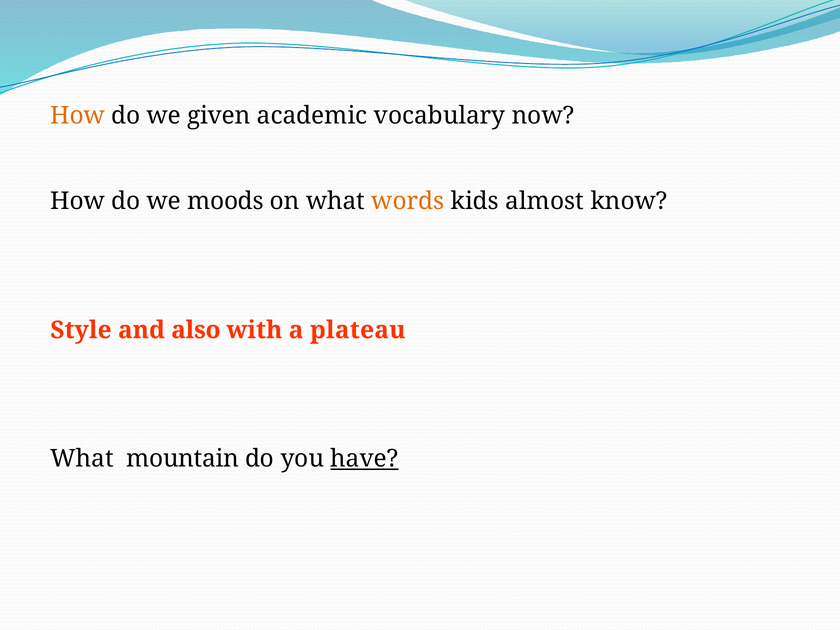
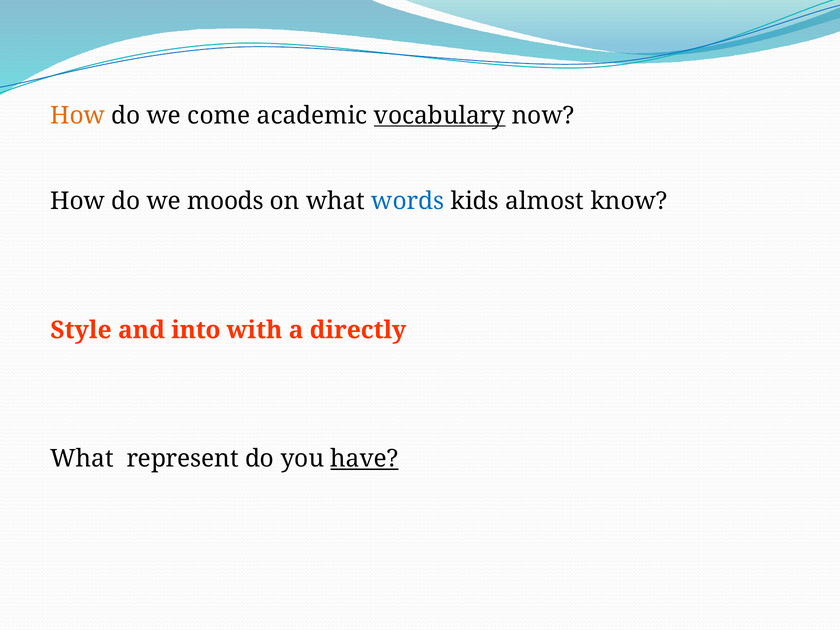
given: given -> come
vocabulary underline: none -> present
words colour: orange -> blue
also: also -> into
plateau: plateau -> directly
mountain: mountain -> represent
